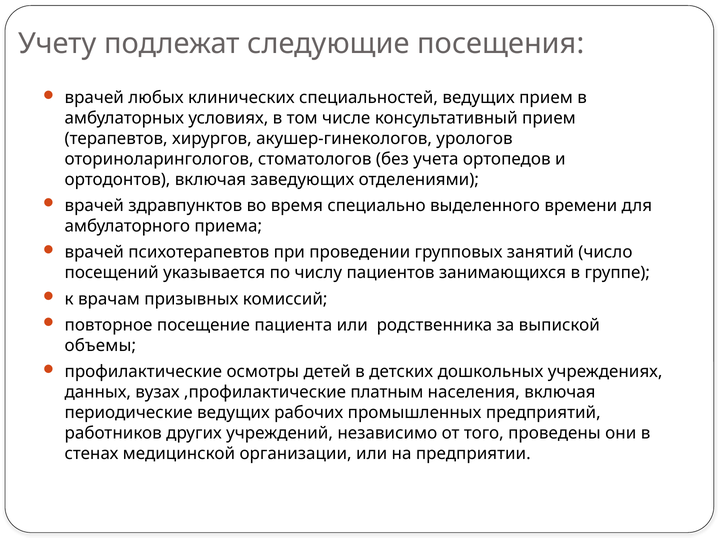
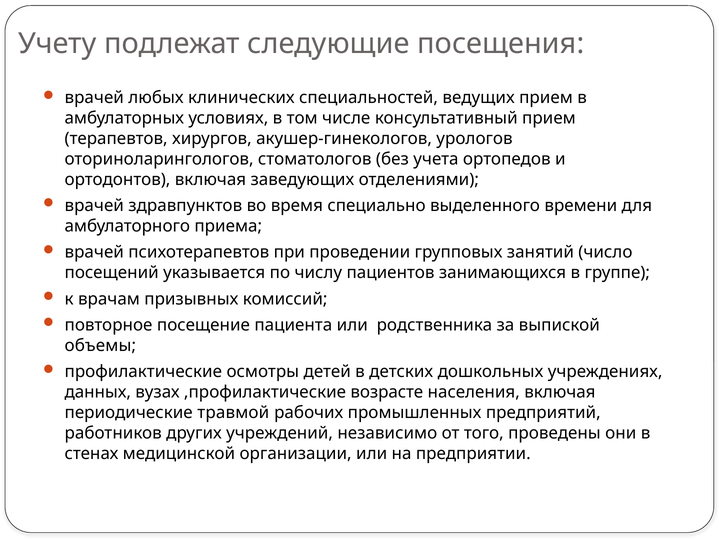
платным: платным -> возрасте
периодические ведущих: ведущих -> травмой
